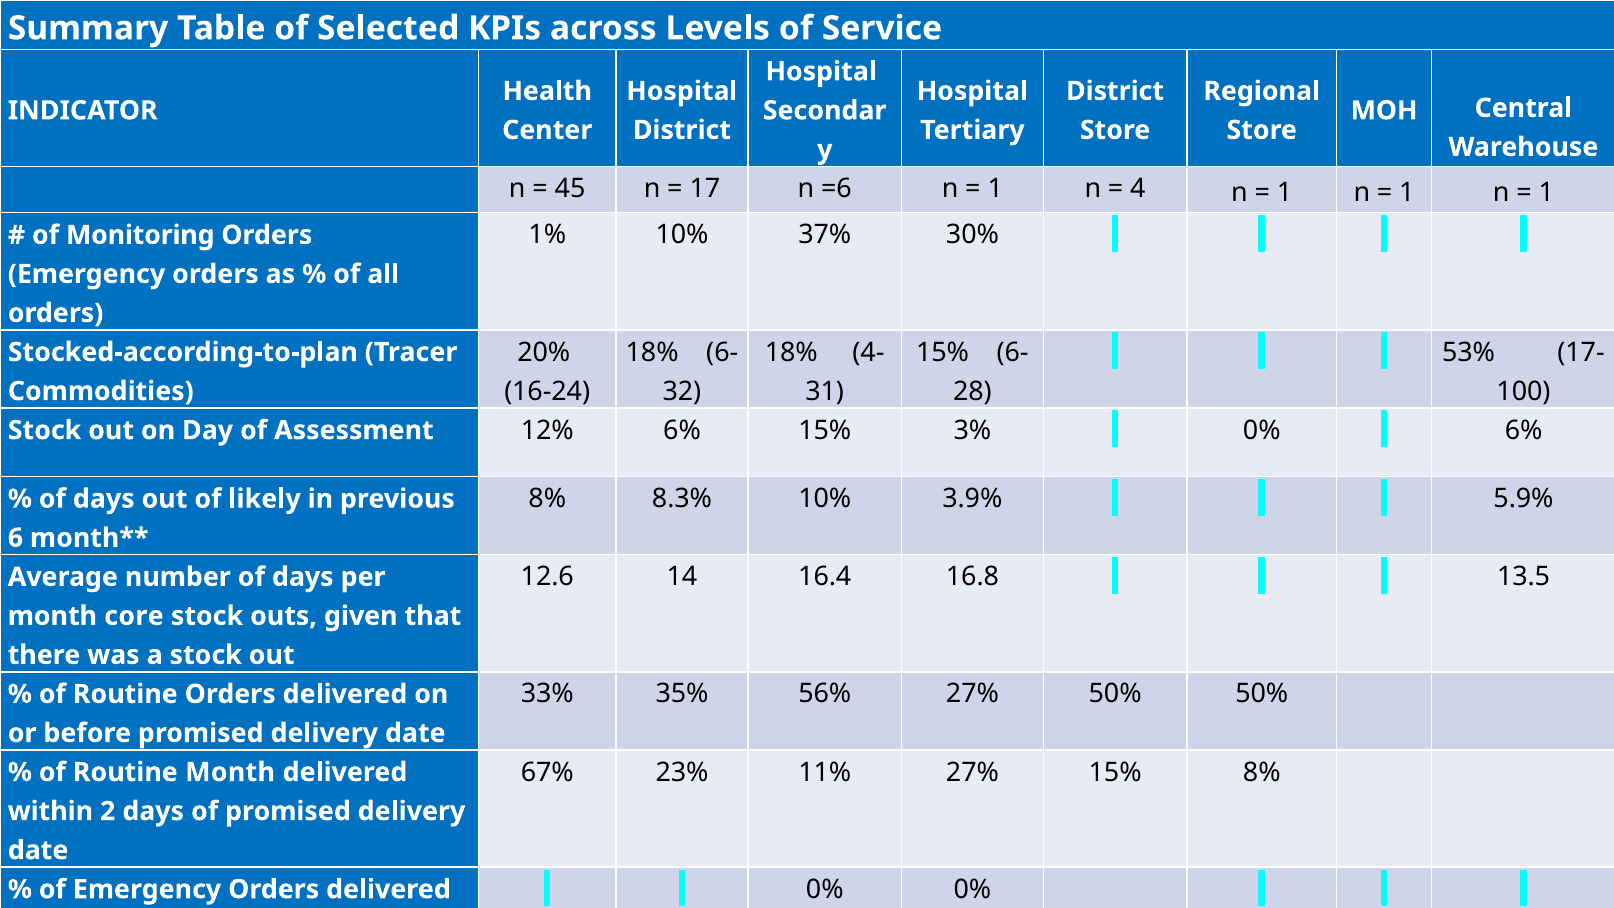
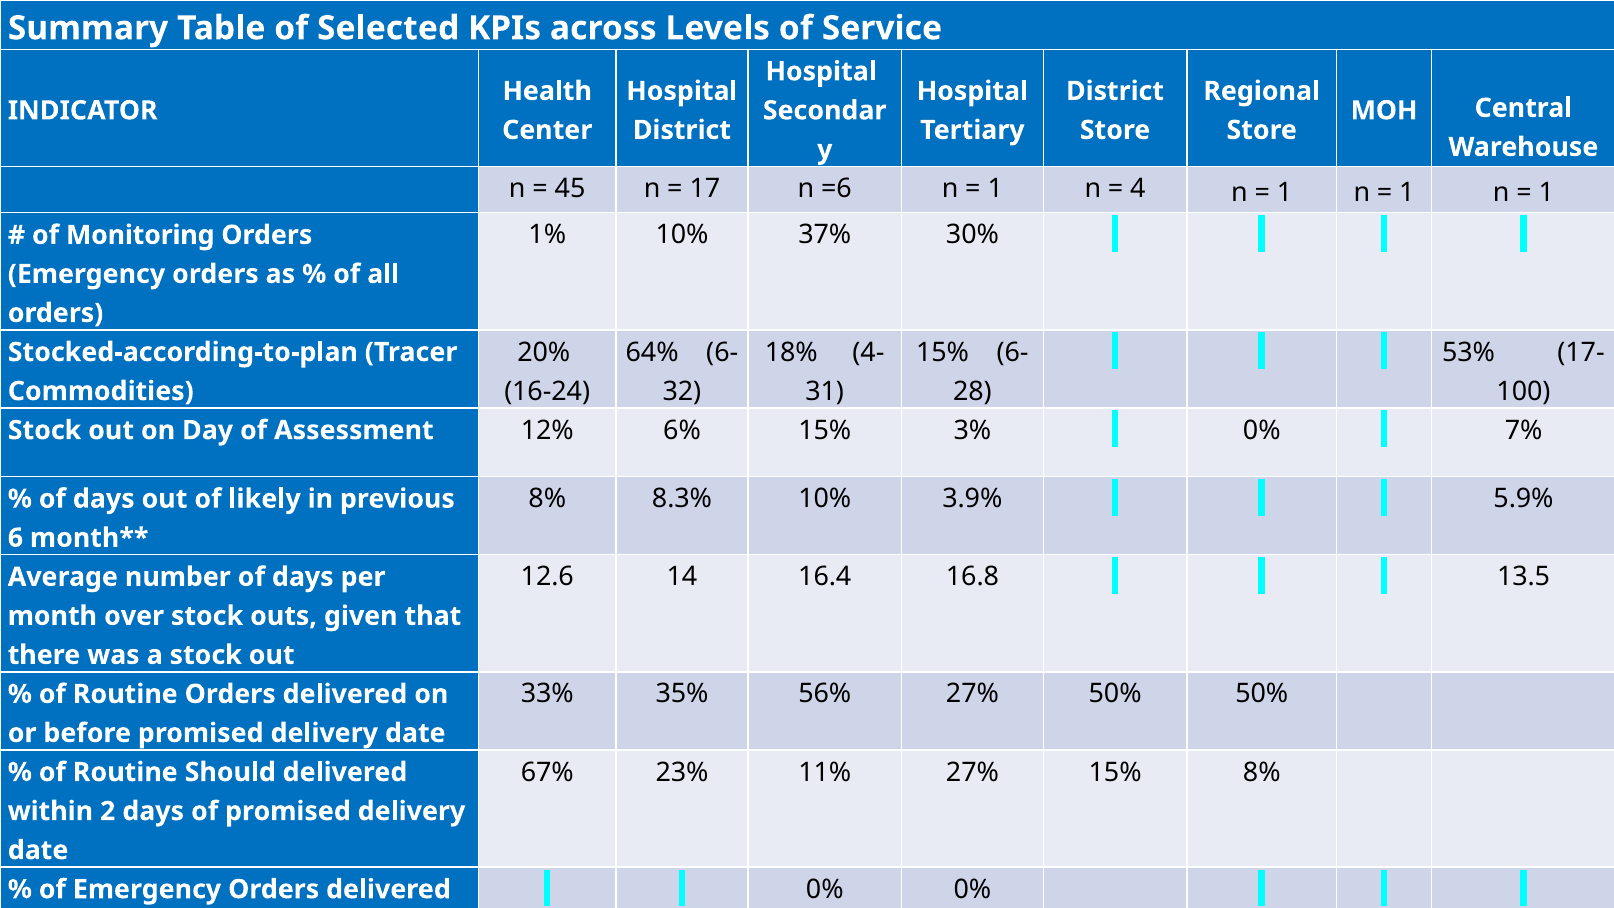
18% at (652, 352): 18% -> 64%
0% 6%: 6% -> 7%
core: core -> over
Routine Month: Month -> Should
